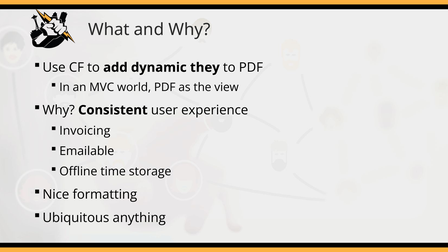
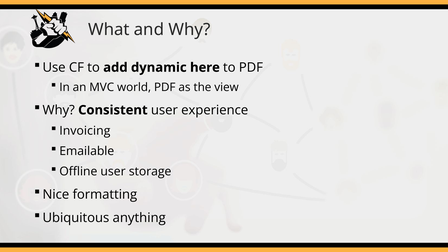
they: they -> here
Offline time: time -> user
